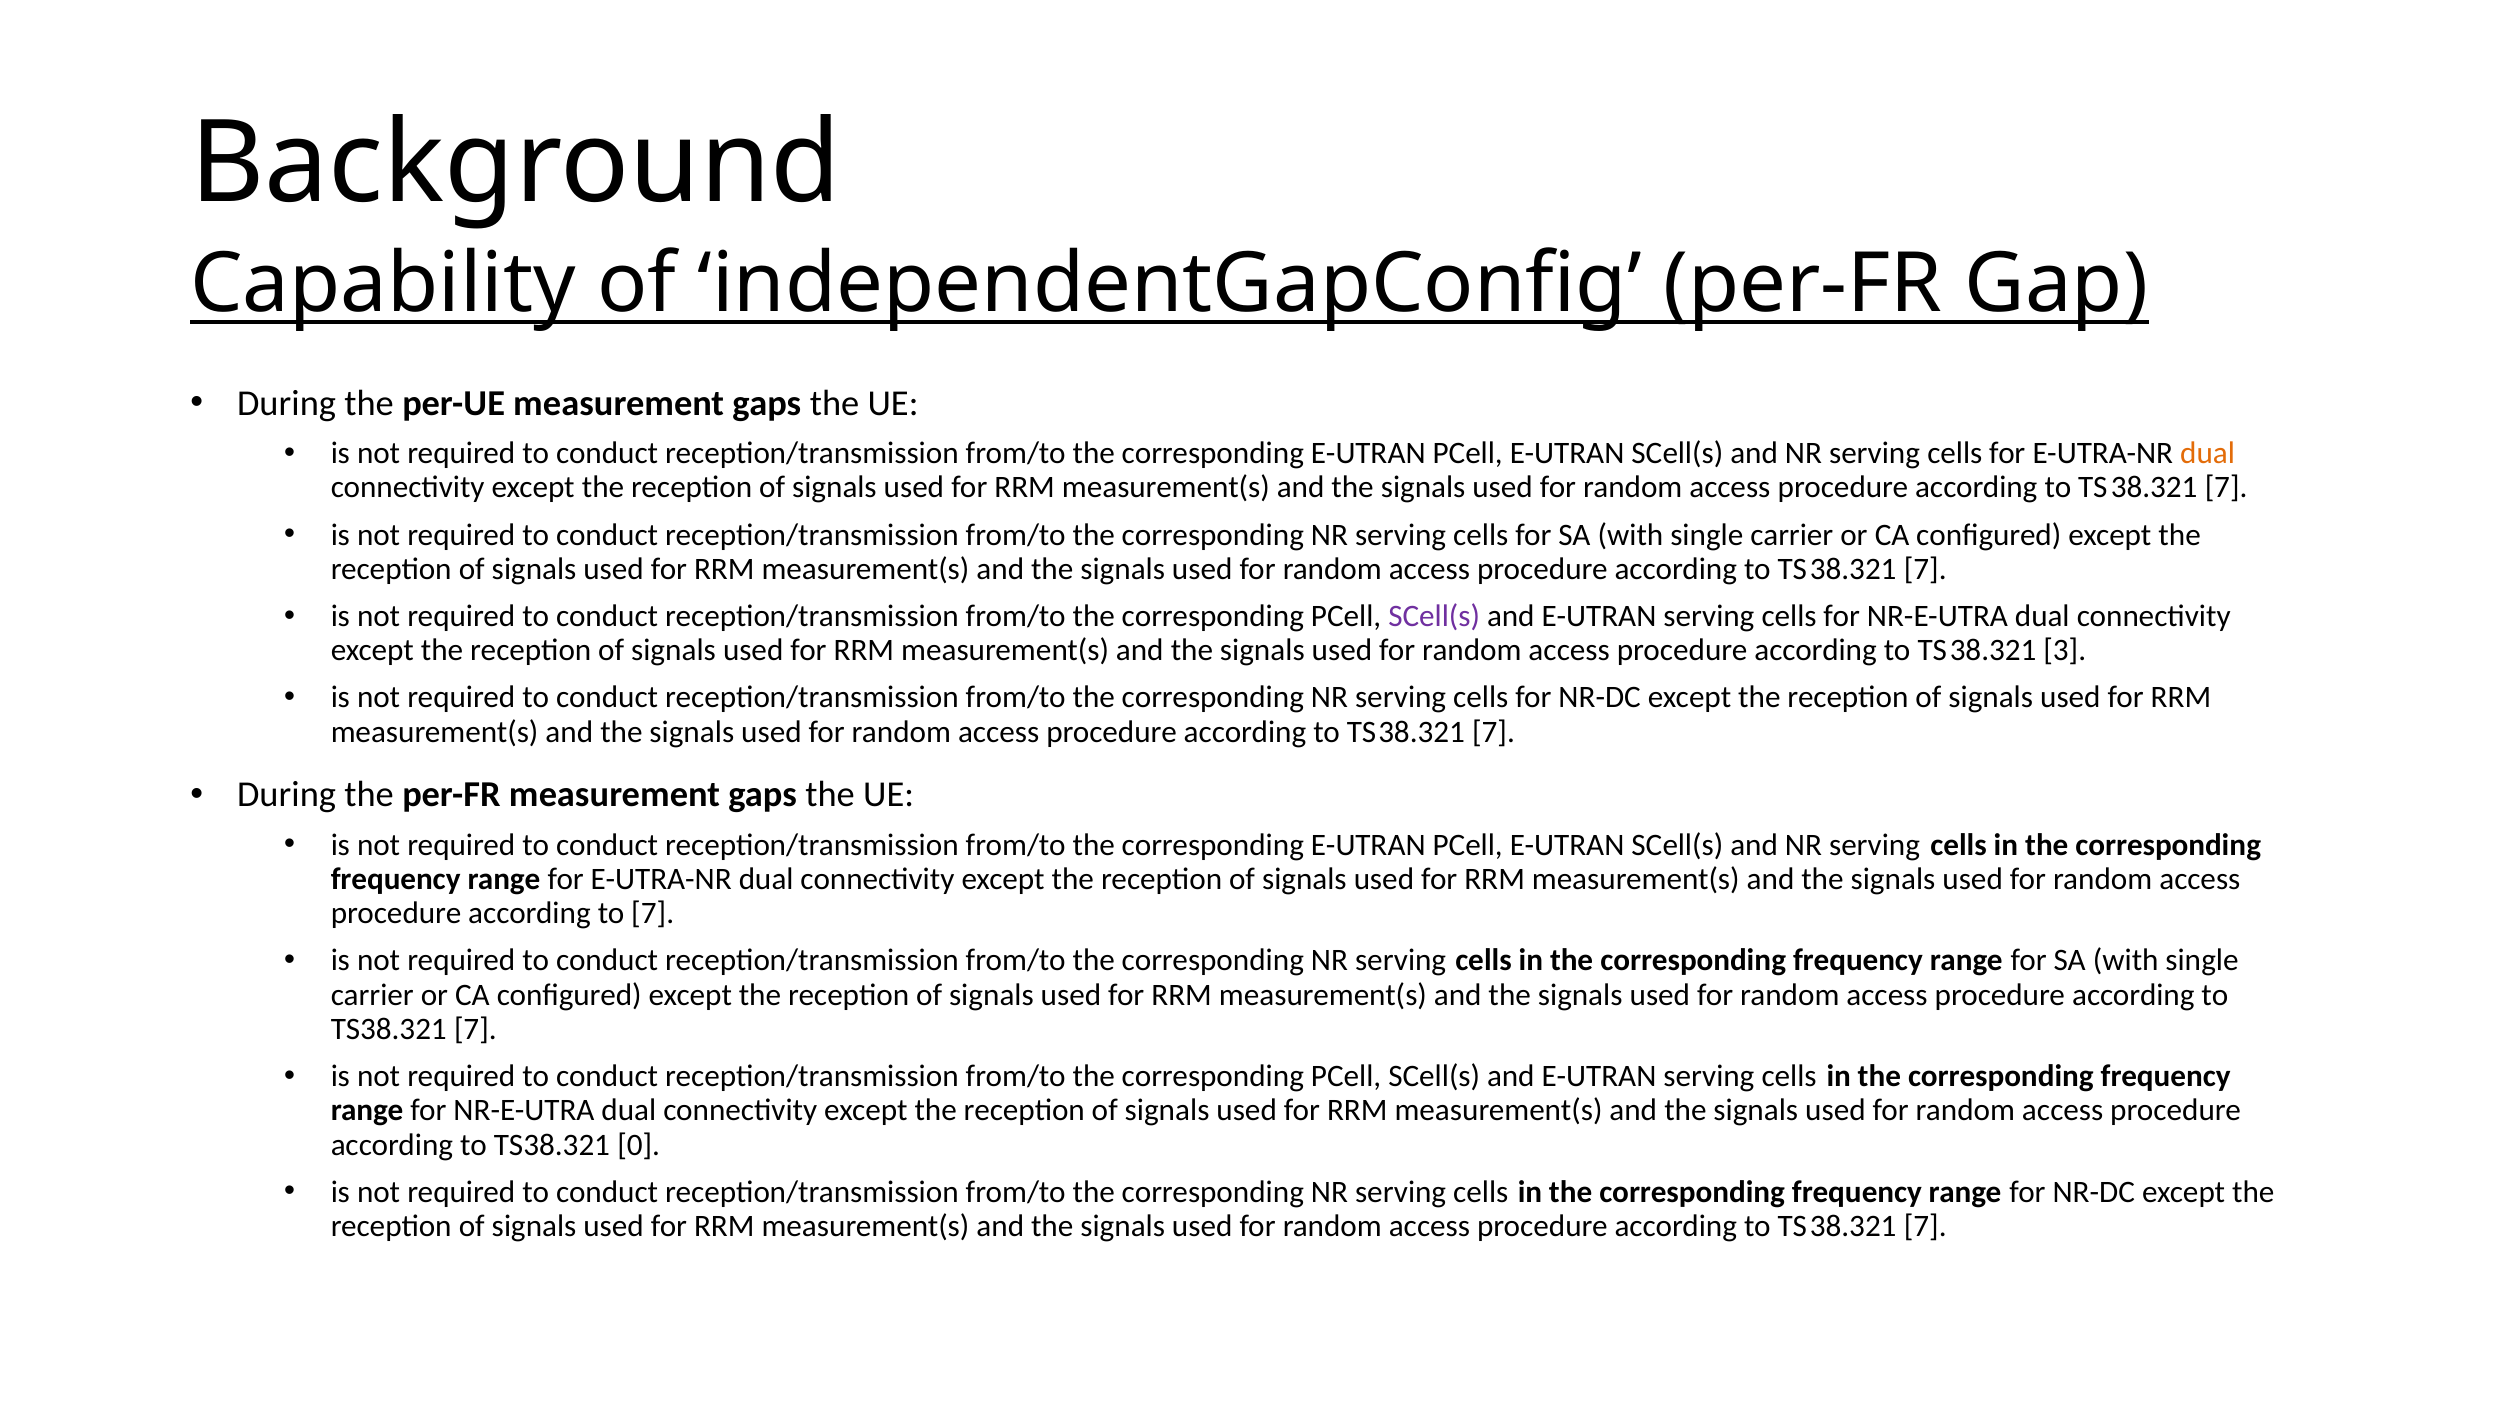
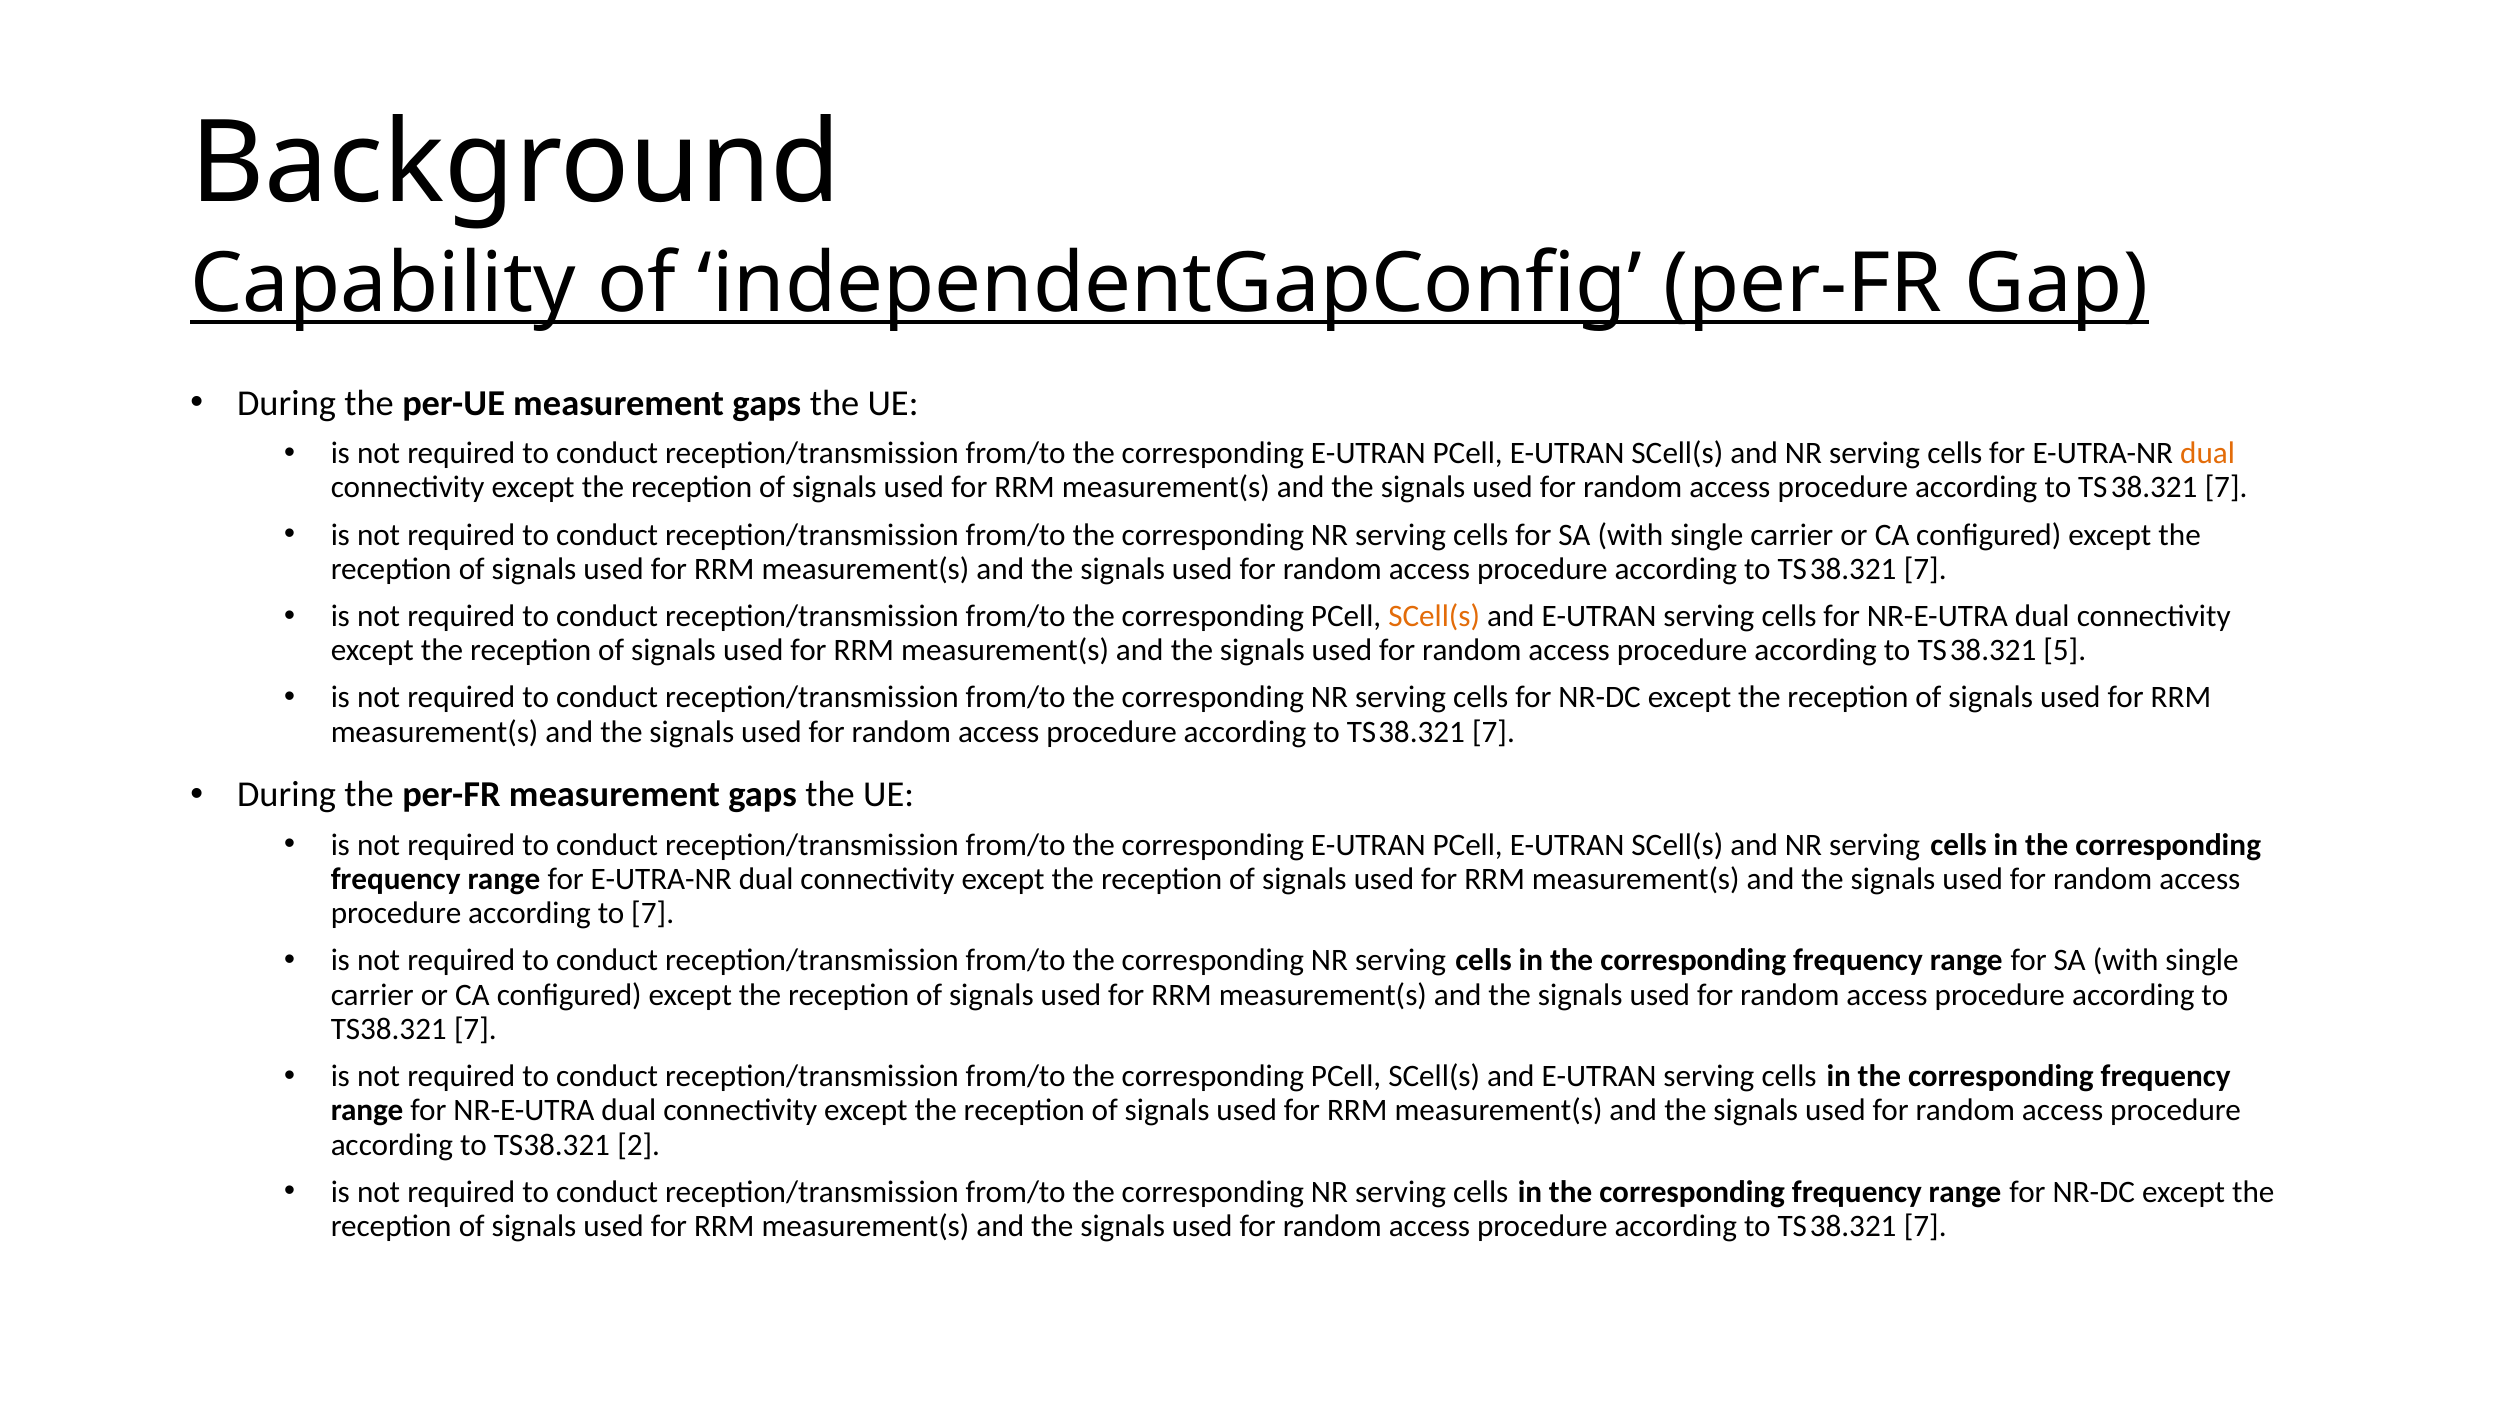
SCell(s at (1434, 616) colour: purple -> orange
3: 3 -> 5
0: 0 -> 2
